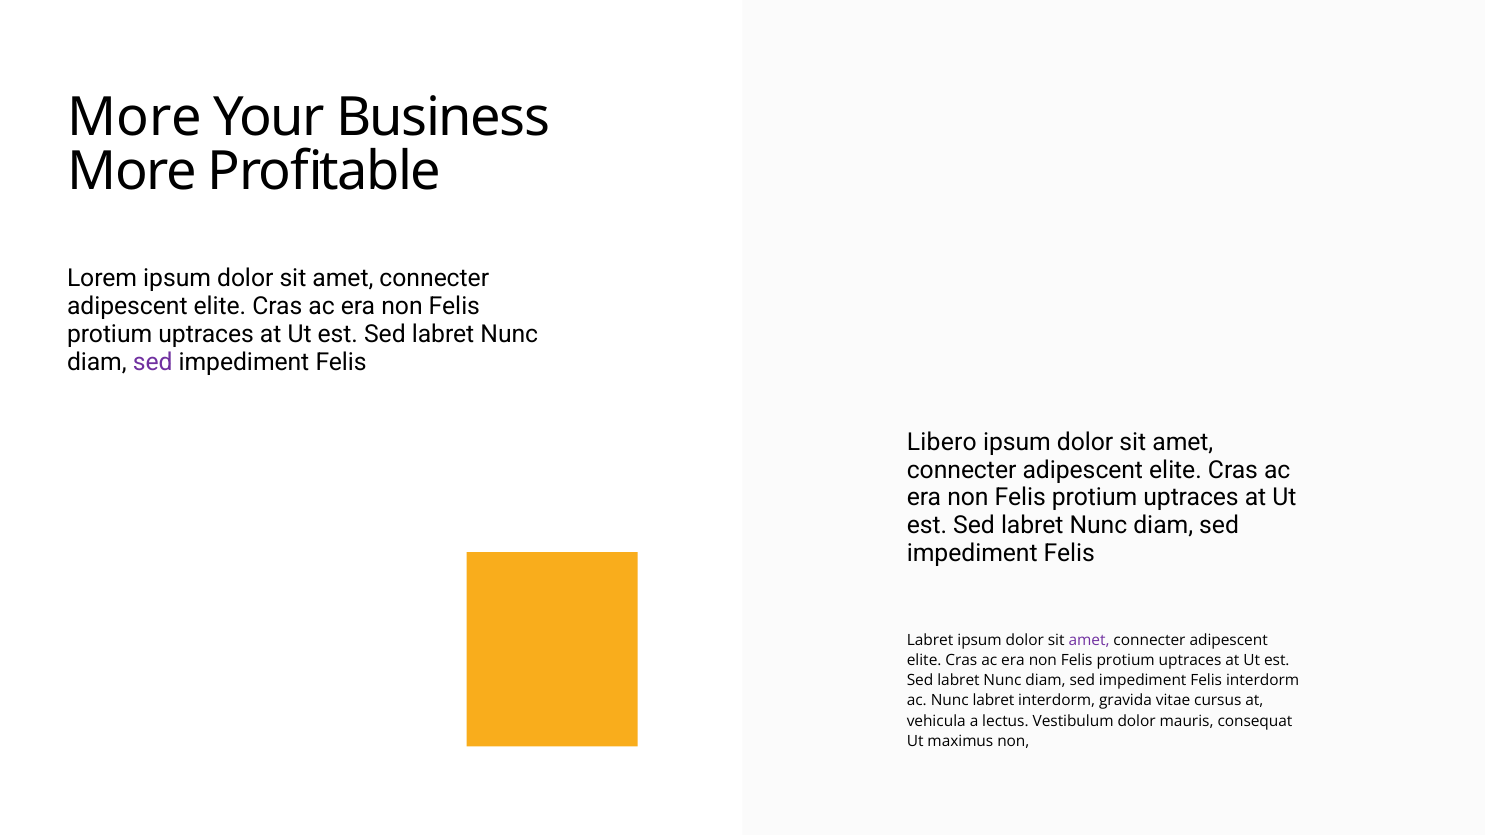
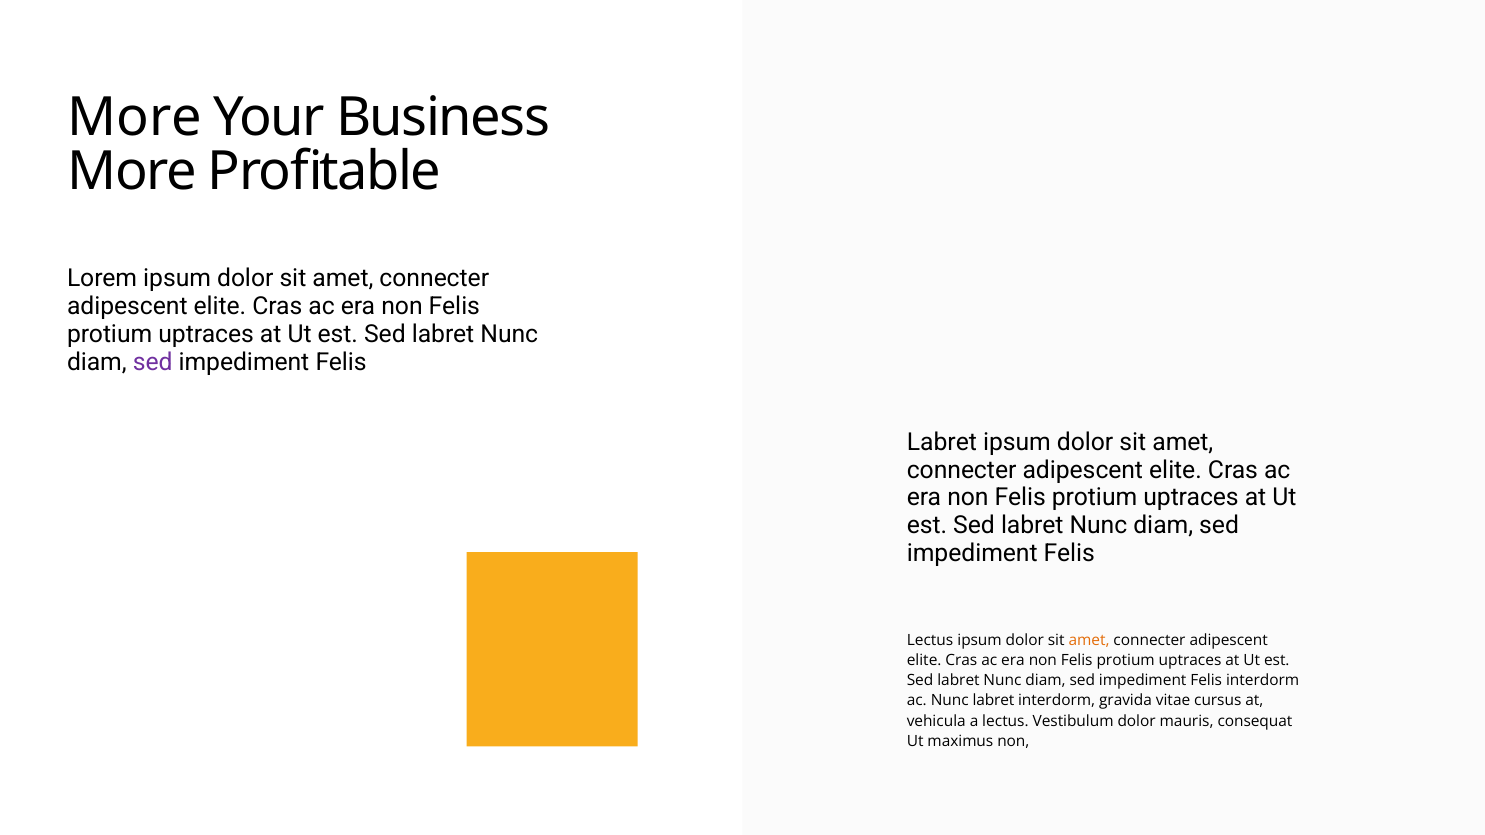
Libero at (942, 442): Libero -> Labret
Labret at (930, 641): Labret -> Lectus
amet at (1089, 641) colour: purple -> orange
